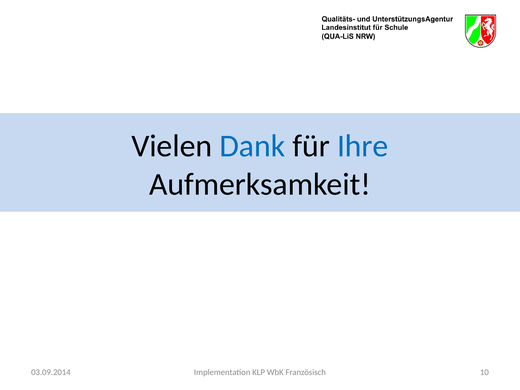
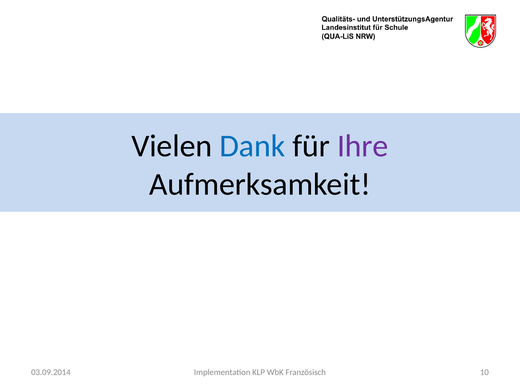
Ihre colour: blue -> purple
